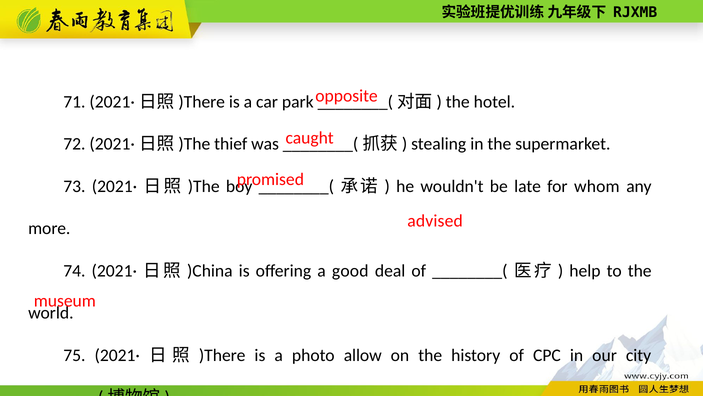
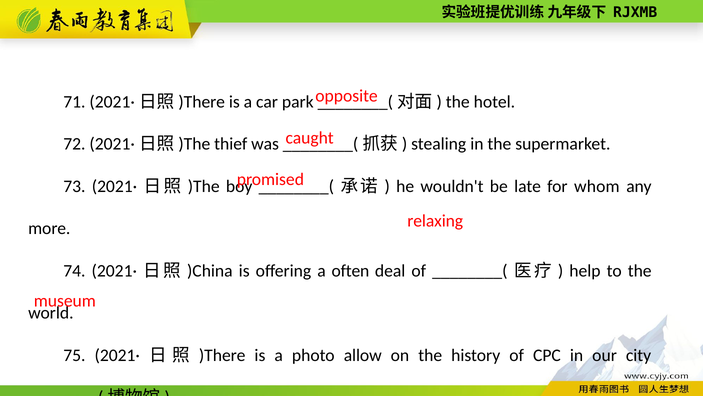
advised: advised -> relaxing
good: good -> often
